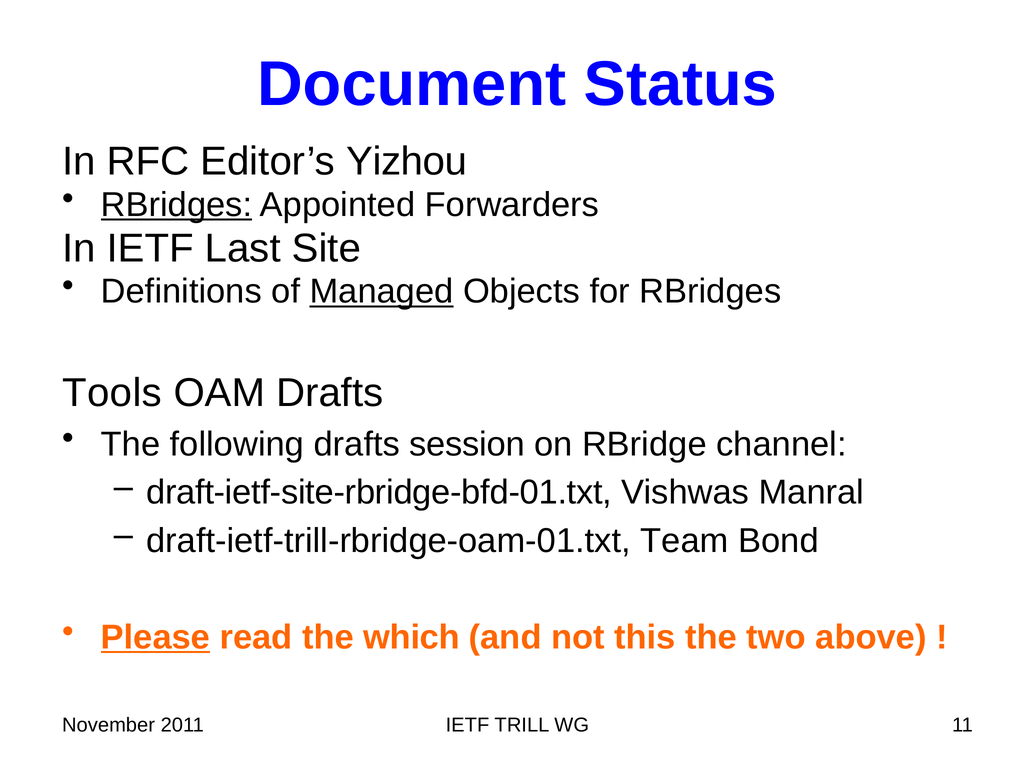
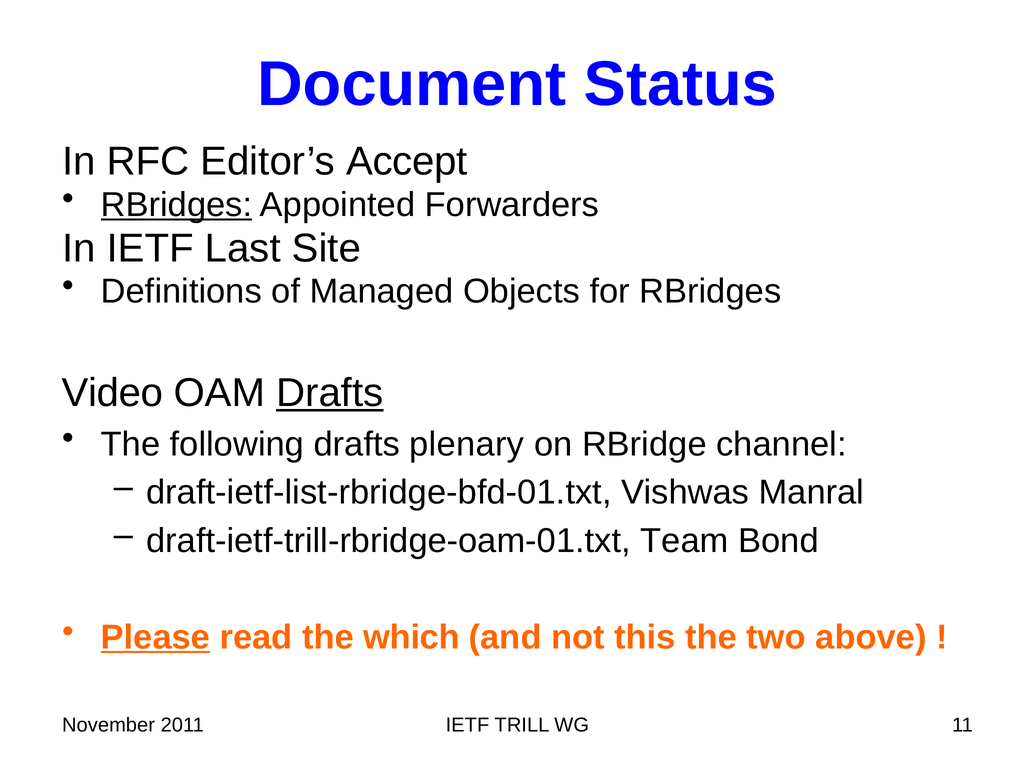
Yizhou: Yizhou -> Accept
Managed underline: present -> none
Tools: Tools -> Video
Drafts at (330, 393) underline: none -> present
session: session -> plenary
draft-ietf-site-rbridge-bfd-01.txt: draft-ietf-site-rbridge-bfd-01.txt -> draft-ietf-list-rbridge-bfd-01.txt
